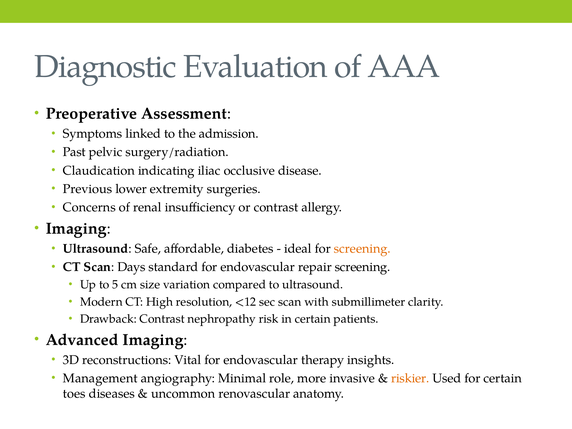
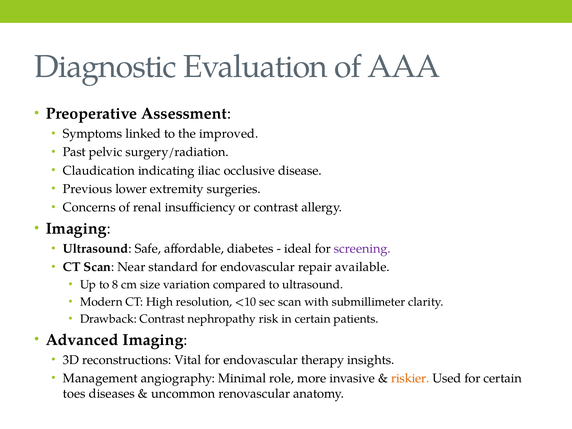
admission: admission -> improved
screening at (362, 249) colour: orange -> purple
Days: Days -> Near
repair screening: screening -> available
5: 5 -> 8
<12: <12 -> <10
